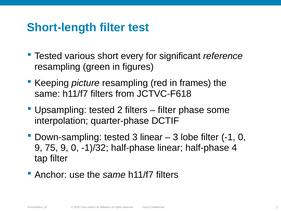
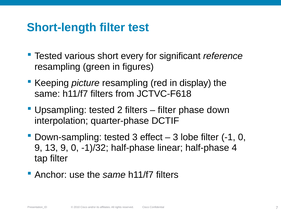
frames: frames -> display
some: some -> down
3 linear: linear -> effect
75: 75 -> 13
